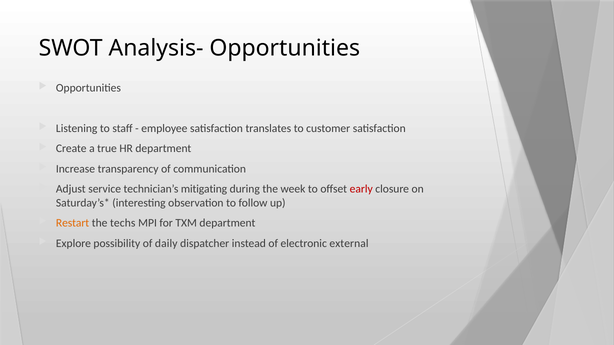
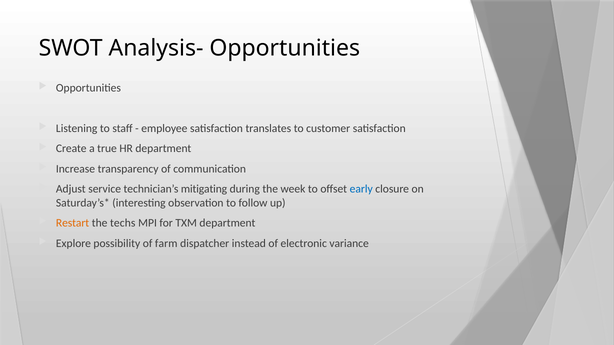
early colour: red -> blue
daily: daily -> farm
external: external -> variance
